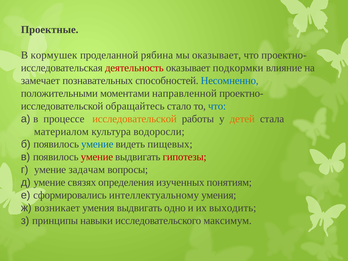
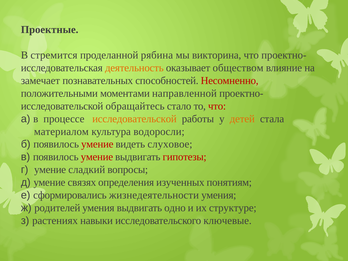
кормушек: кормушек -> стремится
мы оказывает: оказывает -> викторина
деятельность colour: red -> orange
подкормки: подкормки -> обществом
Несомненно colour: blue -> red
что at (217, 106) colour: blue -> red
умение at (97, 144) colour: blue -> red
пищевых: пищевых -> слуховое
задачам: задачам -> сладкий
интеллектуальному: интеллектуальному -> жизнедеятельности
возникает: возникает -> родителей
выходить: выходить -> структуре
принципы: принципы -> растениях
максимум: максимум -> ключевые
